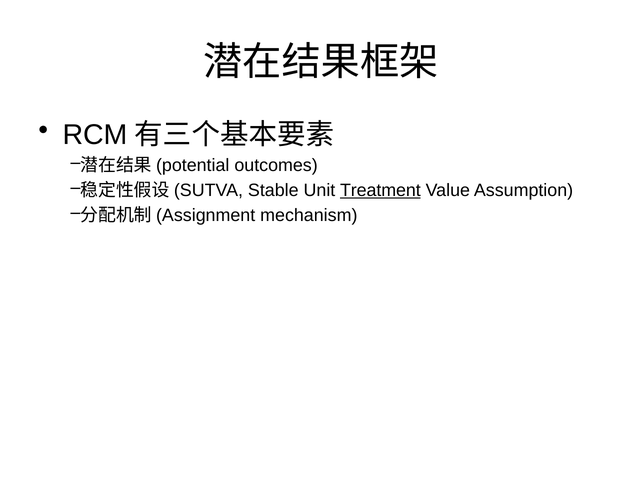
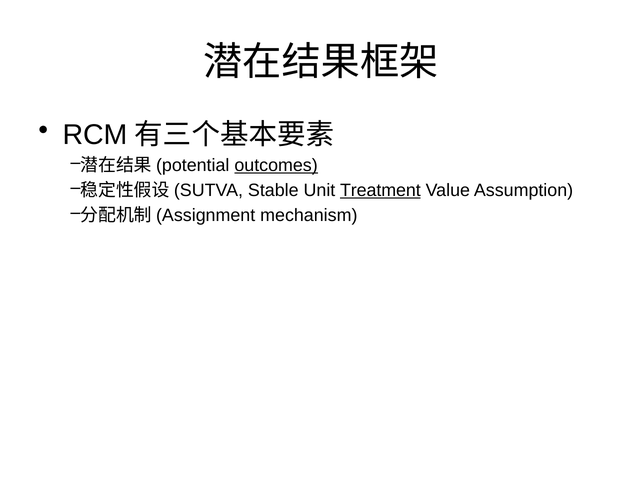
outcomes underline: none -> present
